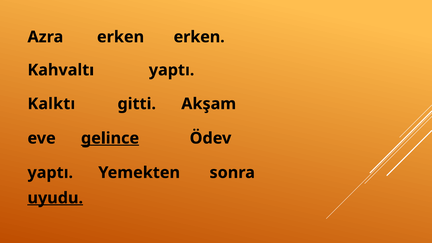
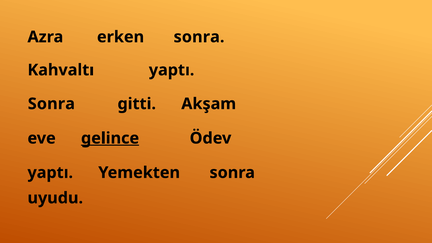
erken erken: erken -> sonra
Kalktı at (51, 104): Kalktı -> Sonra
uyudu underline: present -> none
